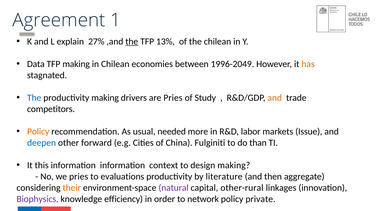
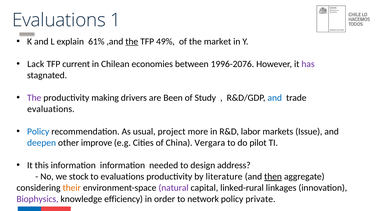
Agreement at (59, 20): Agreement -> Evaluations
27%: 27% -> 61%
13%: 13% -> 49%
the chilean: chilean -> market
Data: Data -> Lack
TFP making: making -> current
1996-2049: 1996-2049 -> 1996-2076
has colour: orange -> purple
The at (34, 98) colour: blue -> purple
are Pries: Pries -> Been
and at (275, 98) colour: orange -> blue
competitors at (51, 109): competitors -> evaluations
Policy at (38, 132) colour: orange -> blue
needed: needed -> project
forward: forward -> improve
Fulginiti: Fulginiti -> Vergara
than: than -> pilot
context: context -> needed
design making: making -> address
we pries: pries -> stock
then underline: none -> present
other-rural: other-rural -> linked-rural
